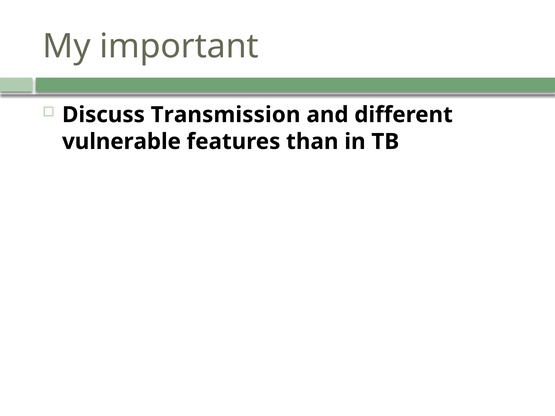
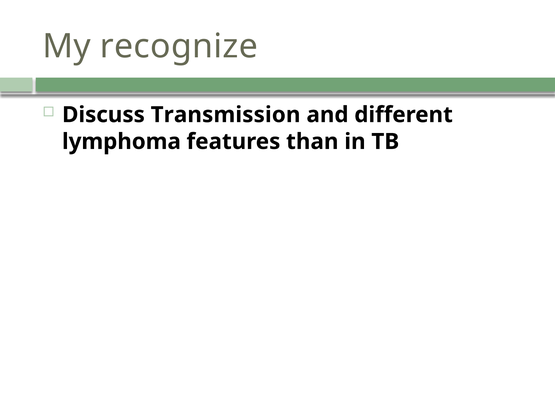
important: important -> recognize
vulnerable: vulnerable -> lymphoma
